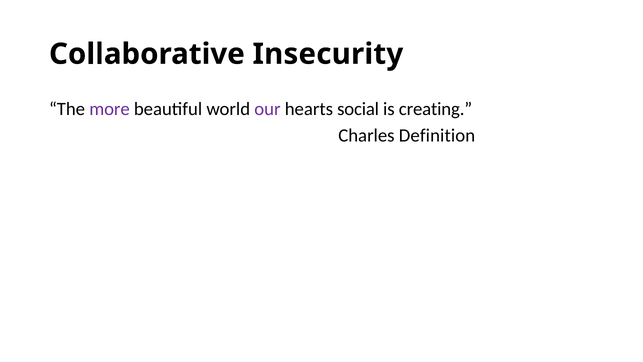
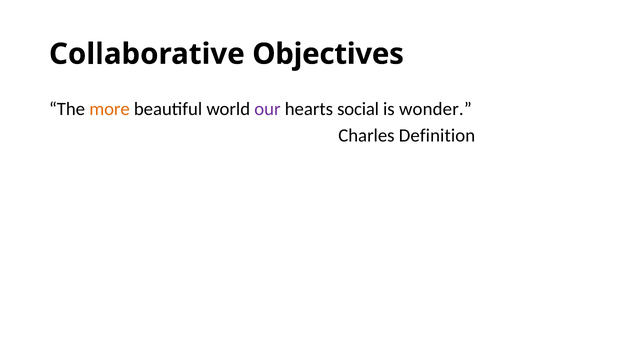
Insecurity: Insecurity -> Objectives
more colour: purple -> orange
creating: creating -> wonder
